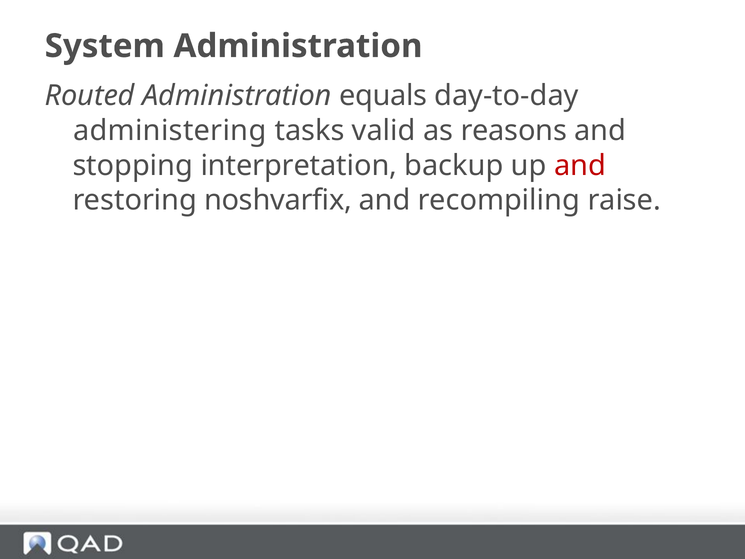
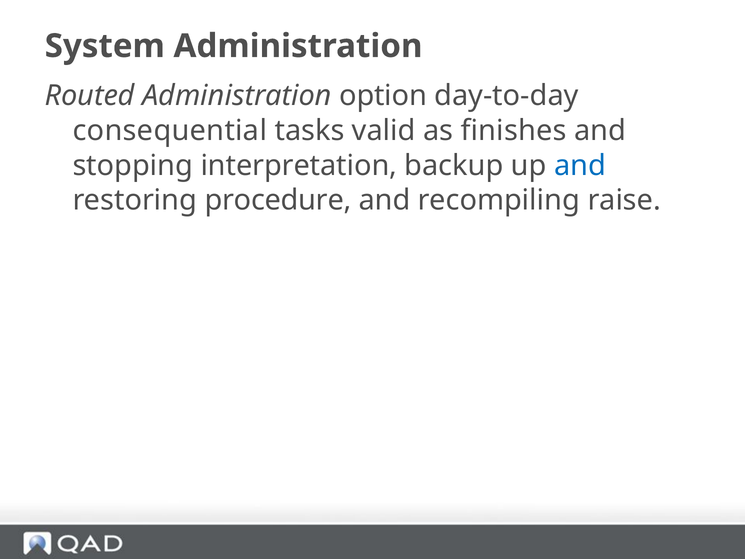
equals: equals -> option
administering: administering -> consequential
reasons: reasons -> finishes
and at (580, 165) colour: red -> blue
noshvarfix: noshvarfix -> procedure
